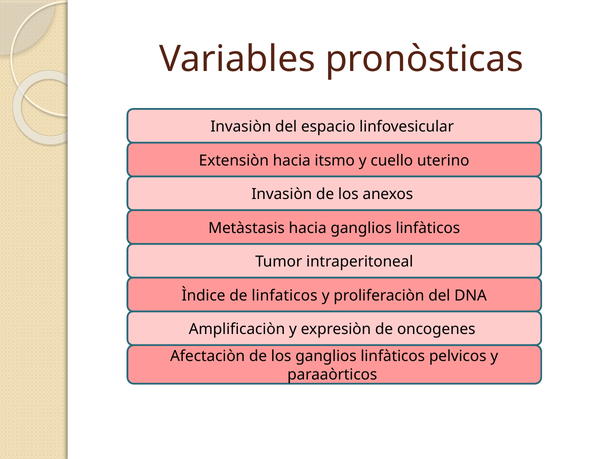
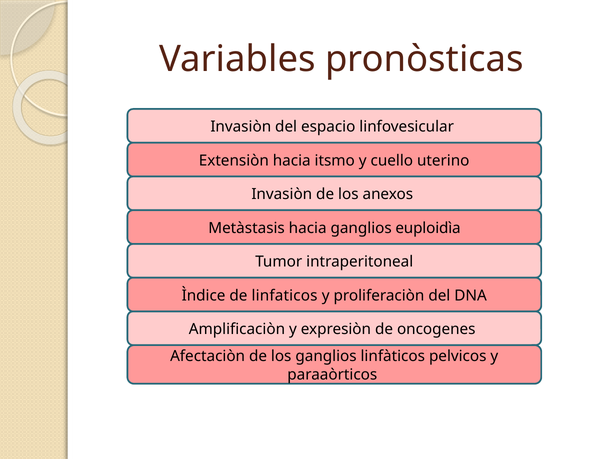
hacia ganglios linfàticos: linfàticos -> euploidìa
